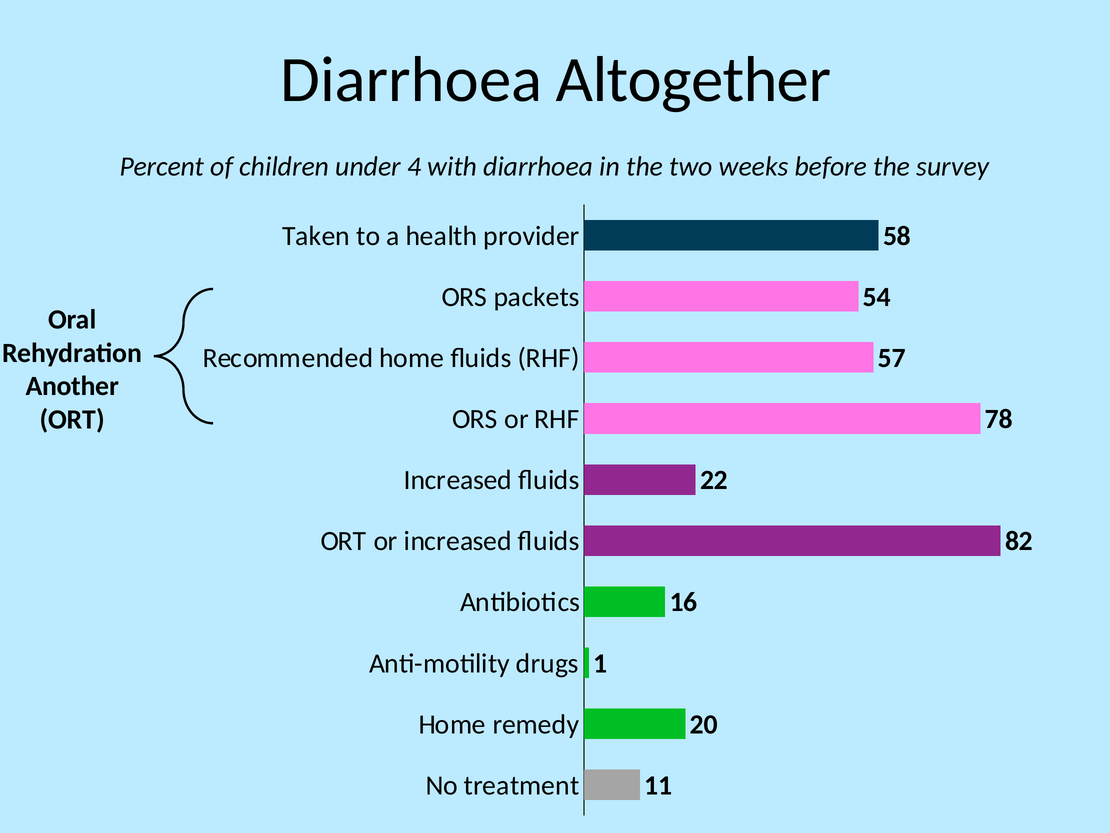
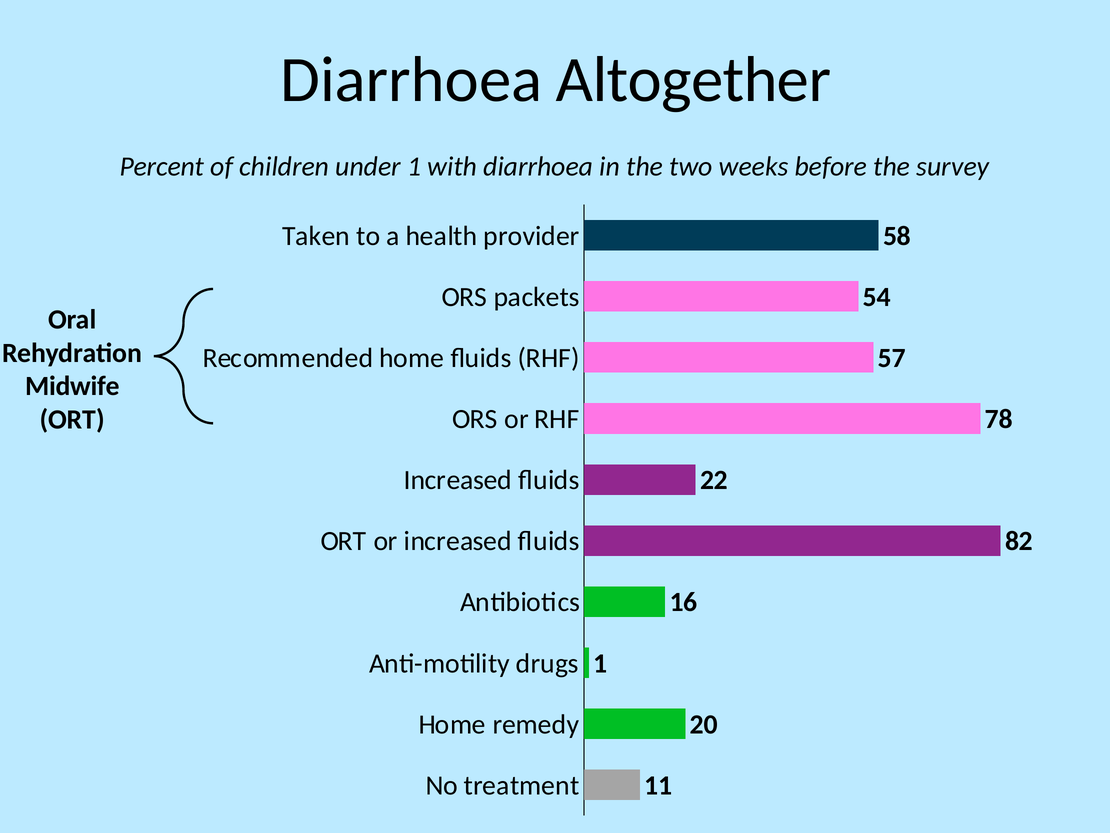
under 4: 4 -> 1
Another: Another -> Midwife
